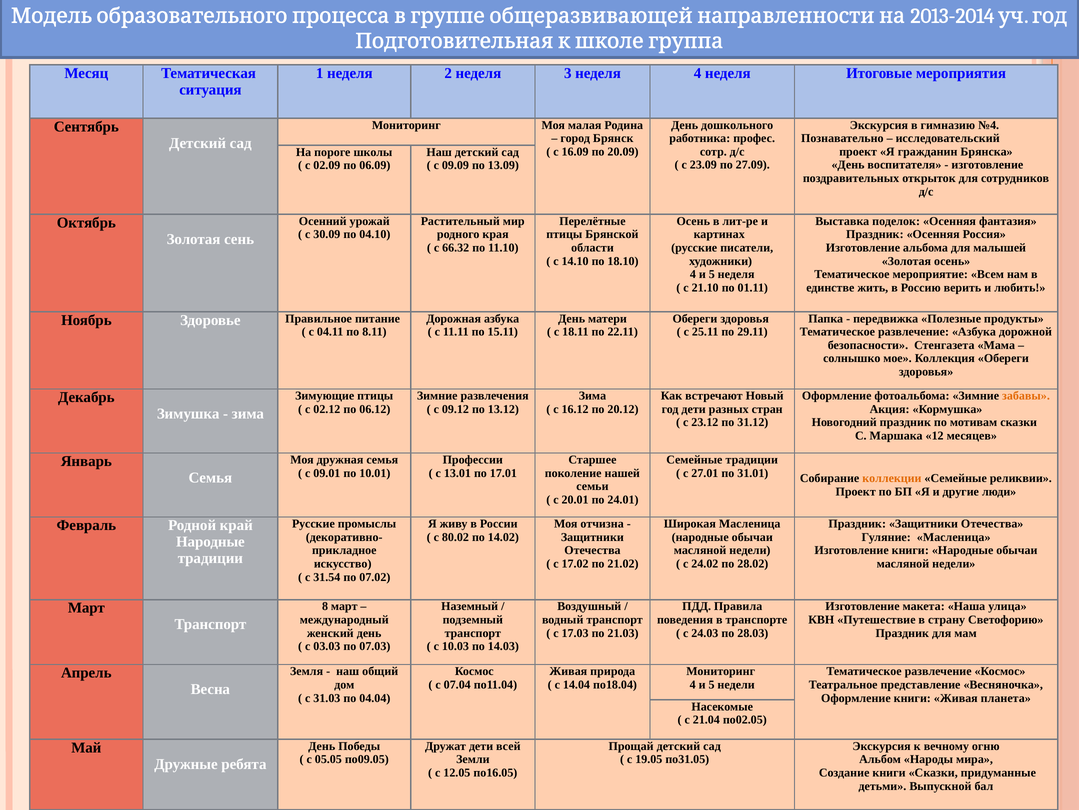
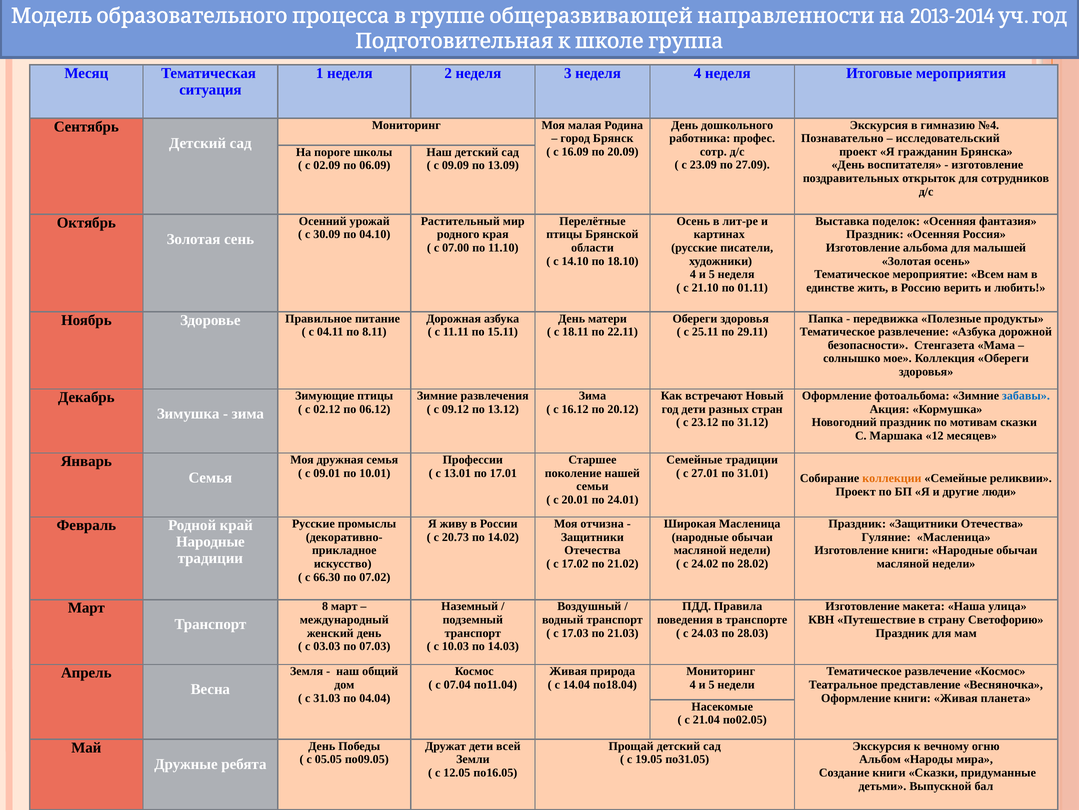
66.32: 66.32 -> 07.00
забавы colour: orange -> blue
80.02: 80.02 -> 20.73
31.54: 31.54 -> 66.30
